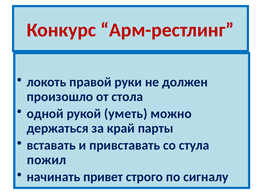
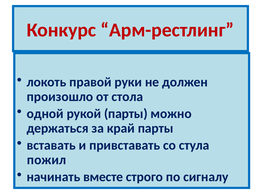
рукой уметь: уметь -> парты
привет: привет -> вместе
